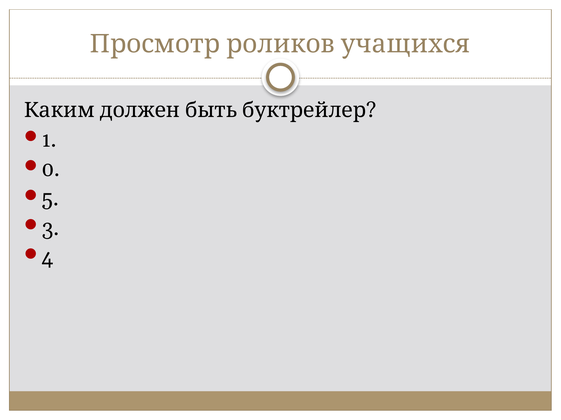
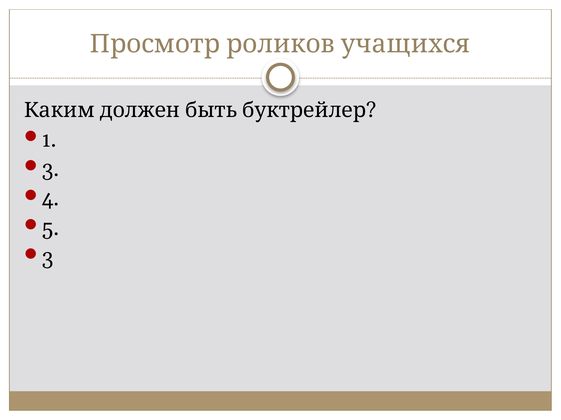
0 at (51, 170): 0 -> 3
5: 5 -> 4
3: 3 -> 5
4 at (48, 258): 4 -> 3
